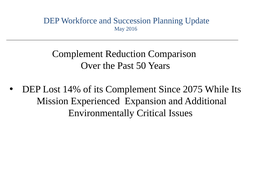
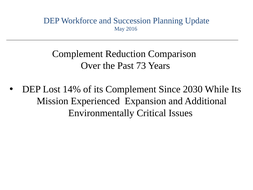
50: 50 -> 73
2075: 2075 -> 2030
